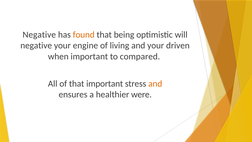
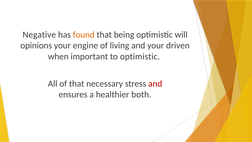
negative at (36, 45): negative -> opinions
to compared: compared -> optimistic
that important: important -> necessary
and at (155, 83) colour: orange -> red
were: were -> both
